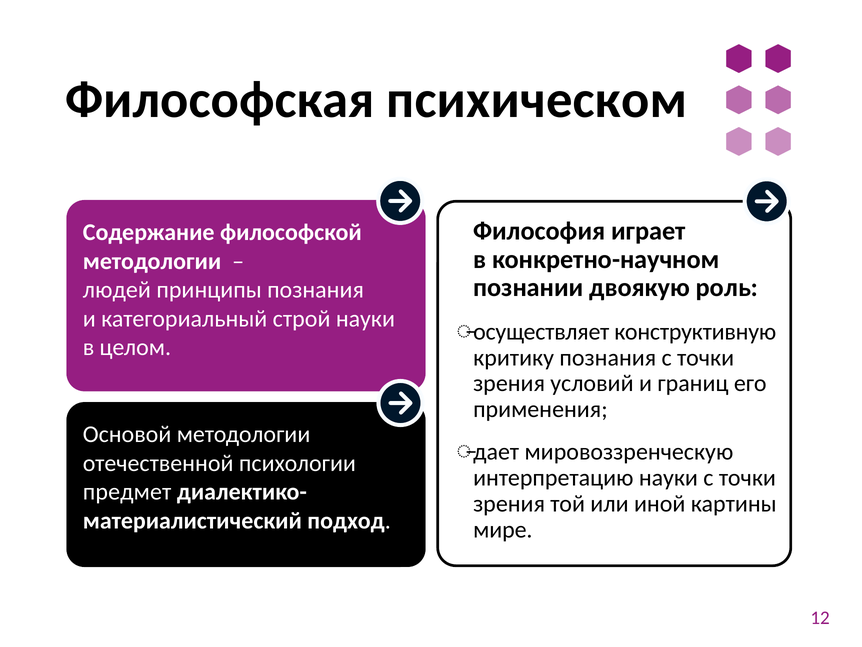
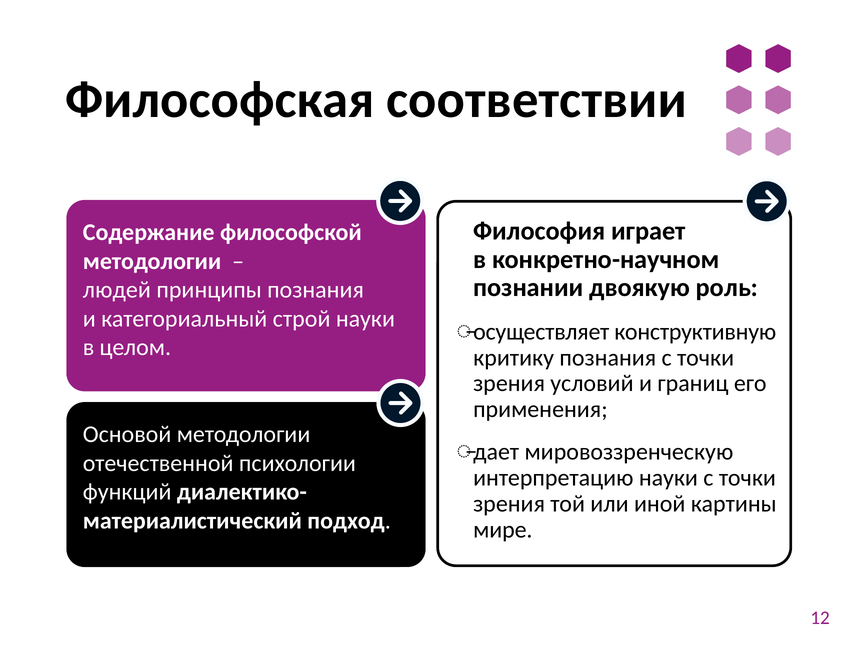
психическом: психическом -> соответствии
предмет: предмет -> функций
